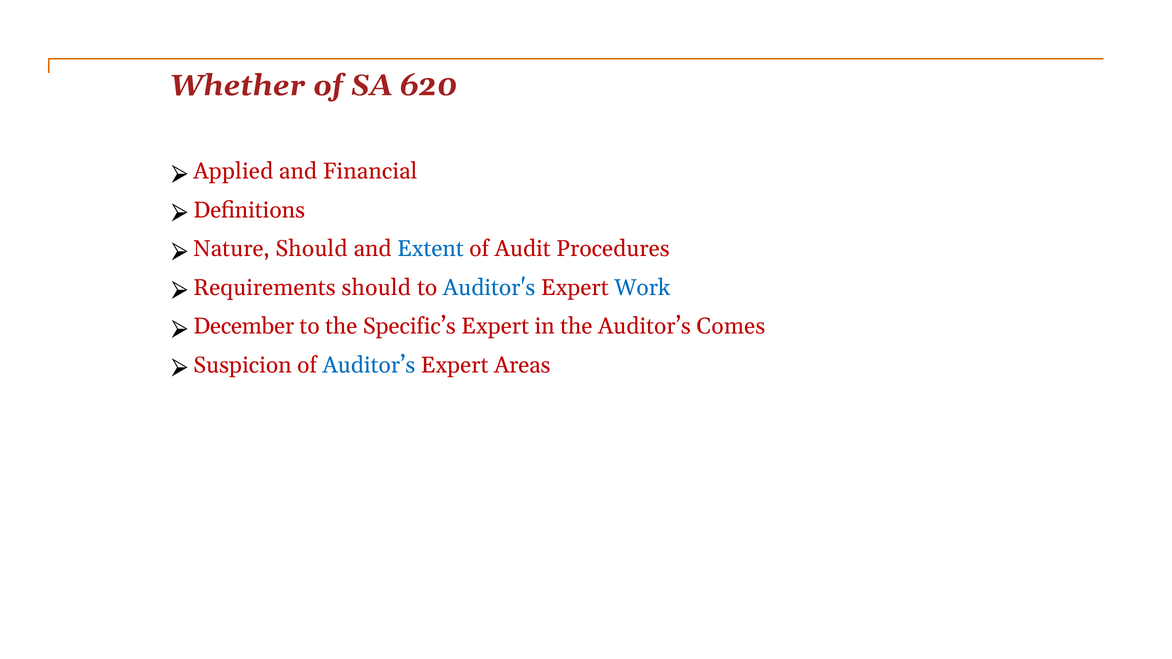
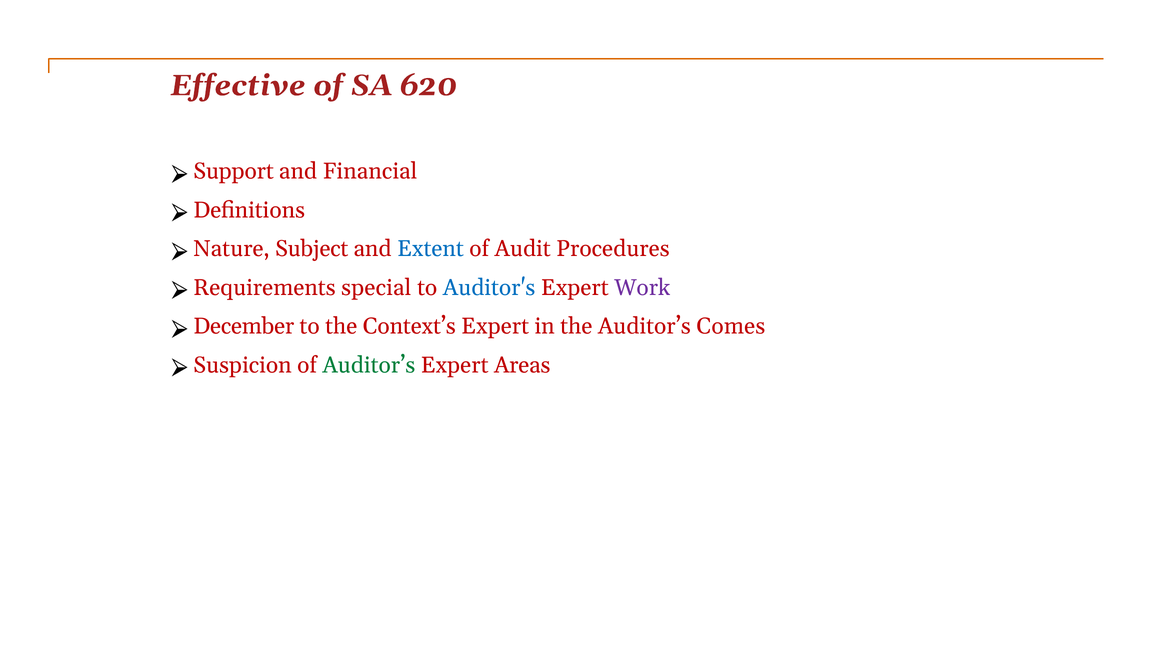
Whether: Whether -> Effective
Applied: Applied -> Support
Nature Should: Should -> Subject
Requirements should: should -> special
Work colour: blue -> purple
Specific’s: Specific’s -> Context’s
Auditor’s at (369, 365) colour: blue -> green
